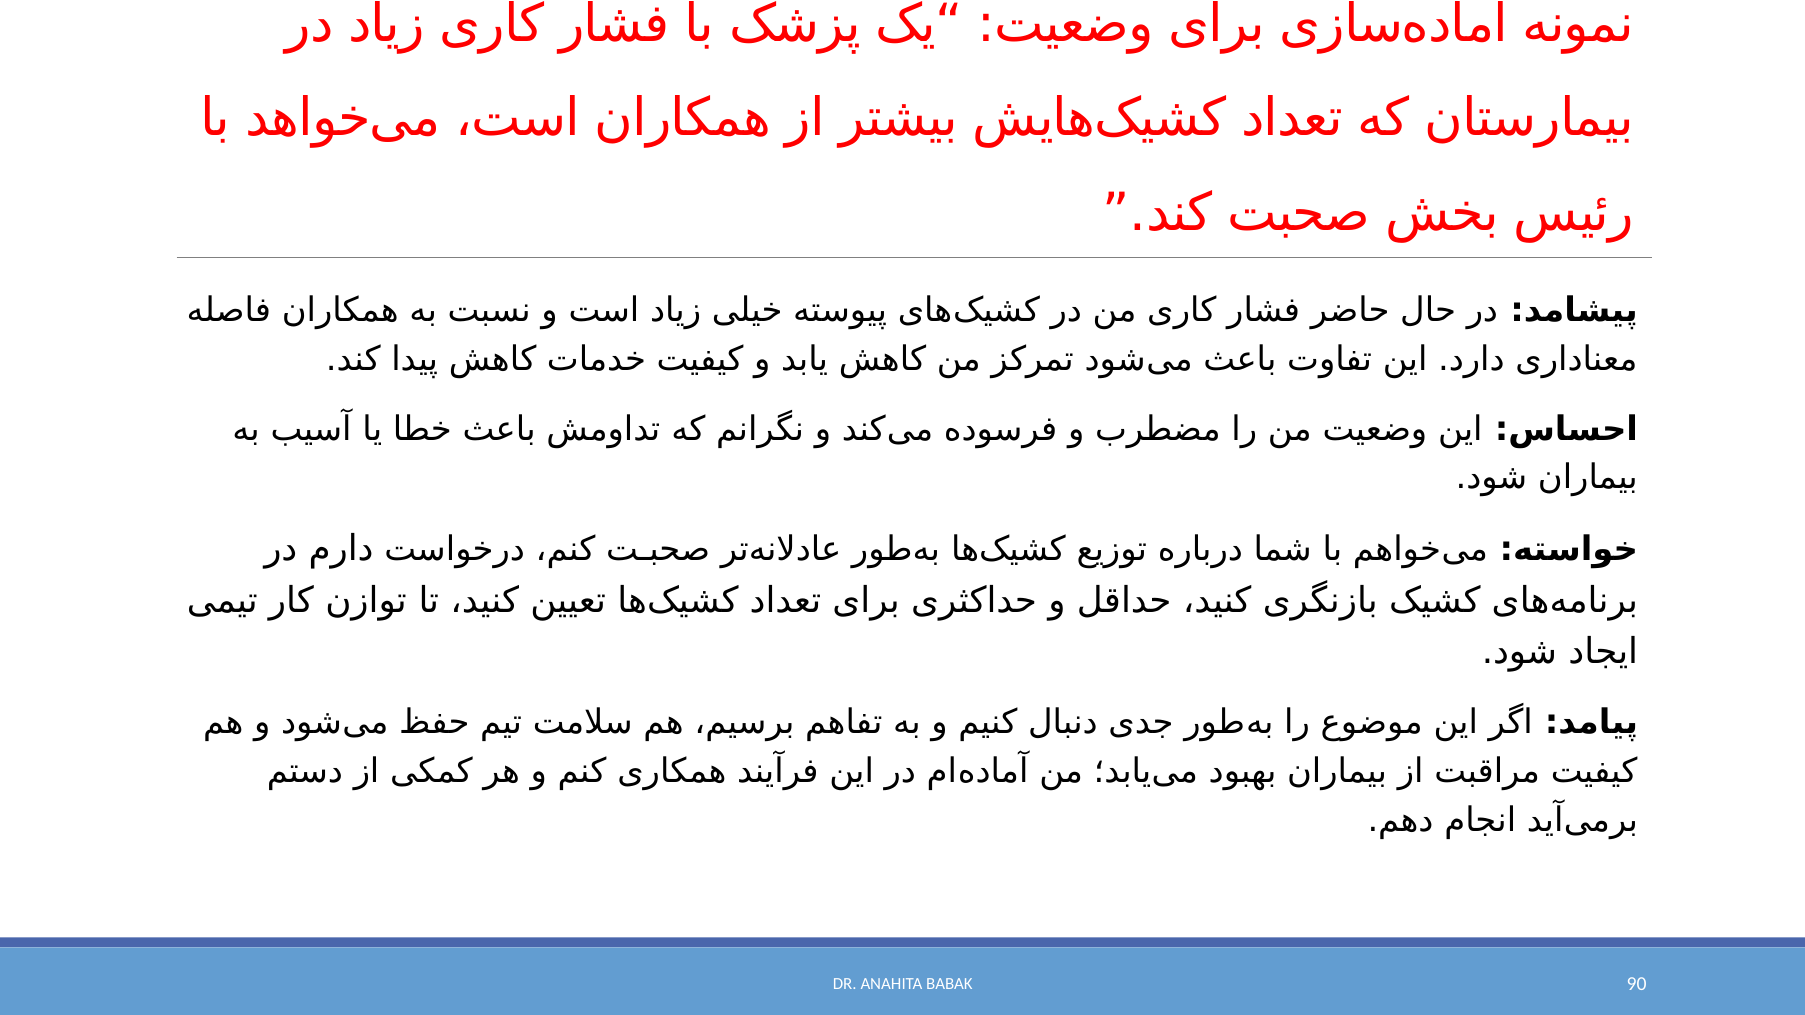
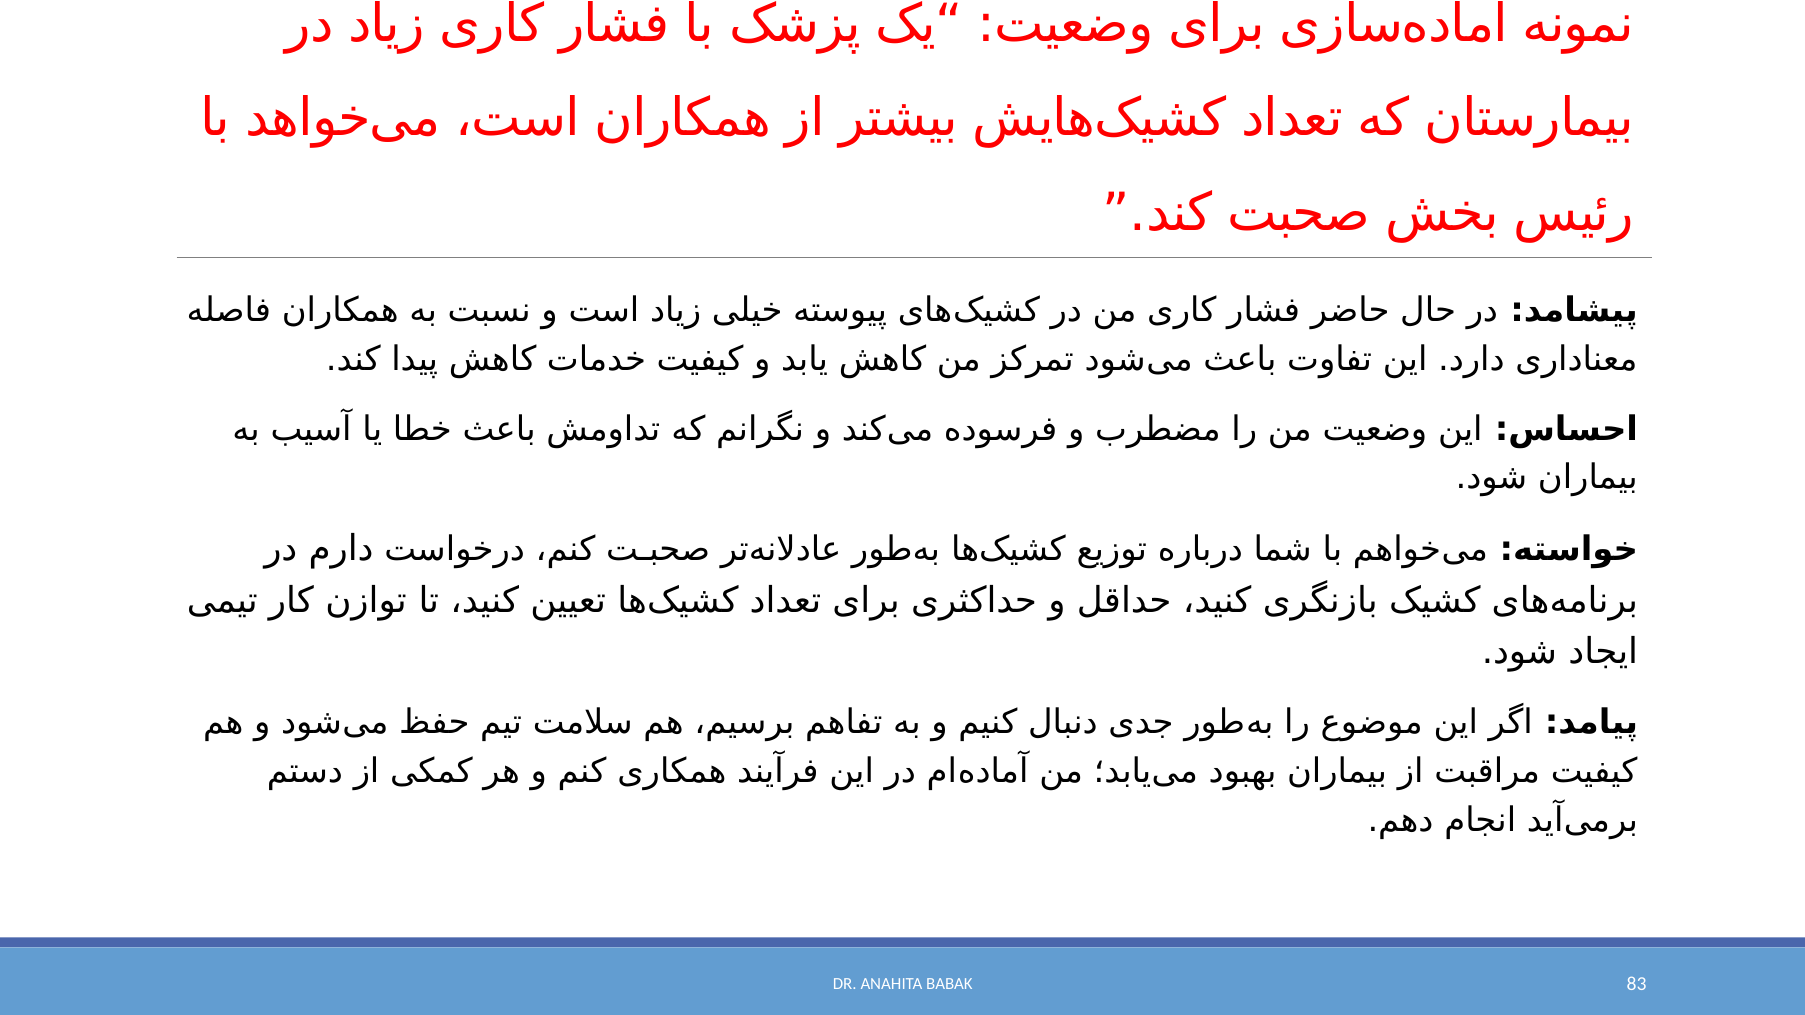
90: 90 -> 83
